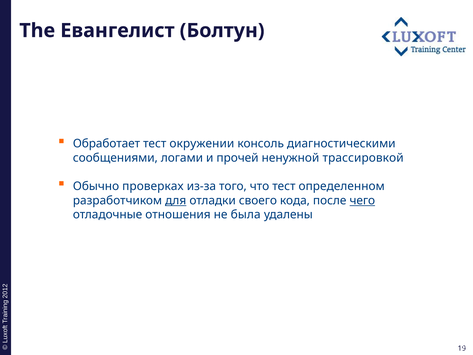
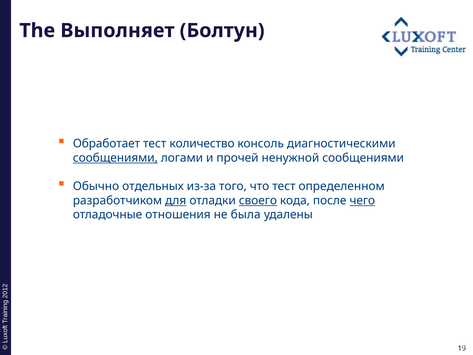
Евангелист: Евангелист -> Выполняет
окружении: окружении -> количество
сообщениями at (115, 158) underline: none -> present
ненужной трассировкой: трассировкой -> сообщениями
проверках: проверках -> отдельных
своего underline: none -> present
